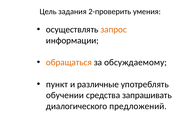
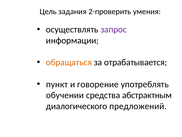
запрос colour: orange -> purple
обсуждаемому: обсуждаемому -> отрабатывается
различные: различные -> говорение
запрашивать: запрашивать -> абстрактным
